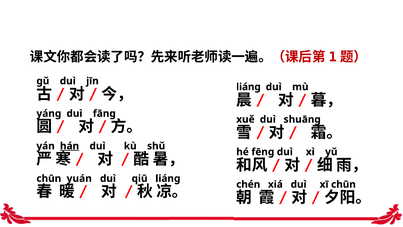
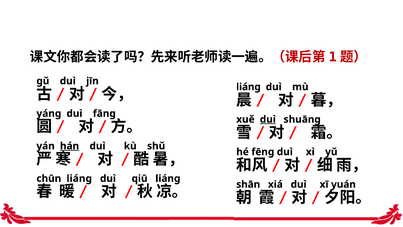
duì at (268, 119) underline: none -> present
yuán: yuán -> liáng
chén: chén -> shān
xī chūn: chūn -> yuán
